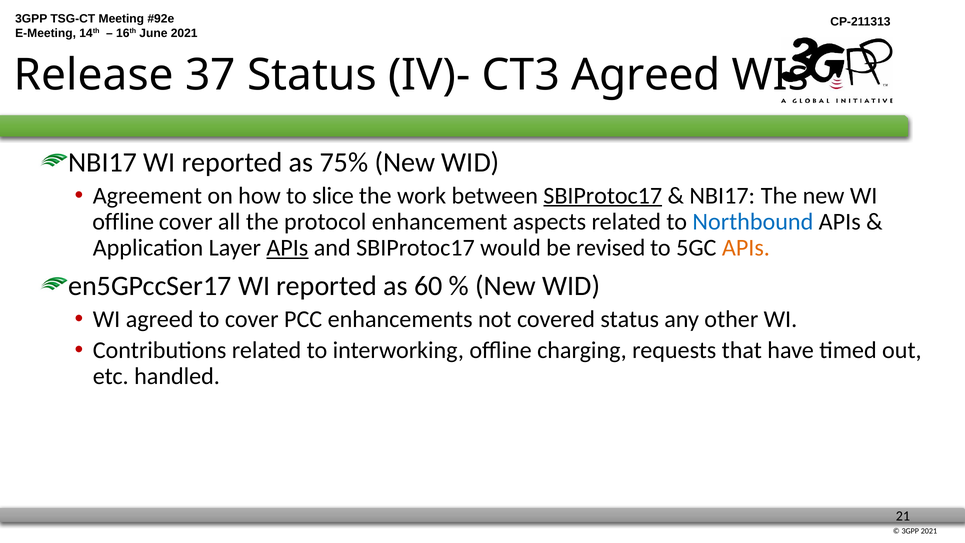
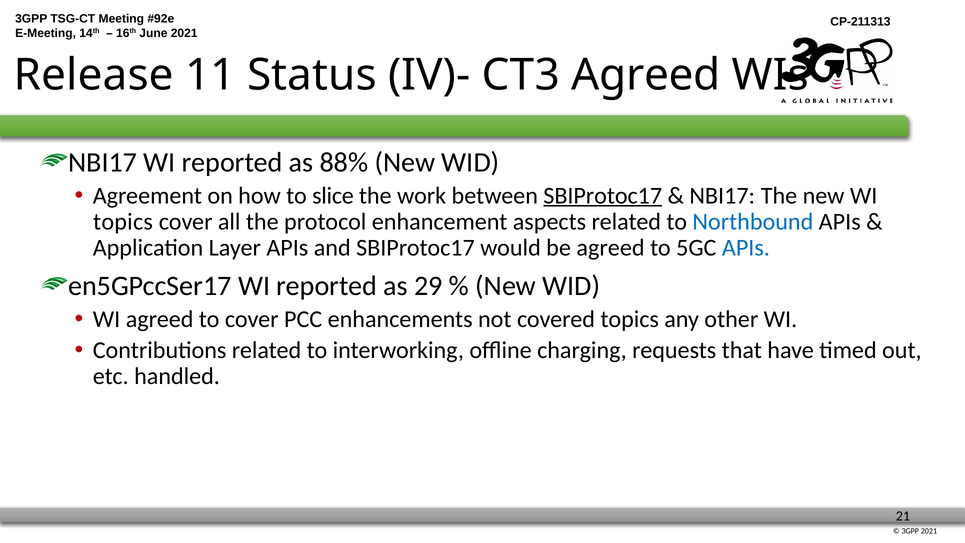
37: 37 -> 11
75%: 75% -> 88%
offline at (123, 222): offline -> topics
APIs at (287, 248) underline: present -> none
be revised: revised -> agreed
APIs at (746, 248) colour: orange -> blue
60: 60 -> 29
covered status: status -> topics
